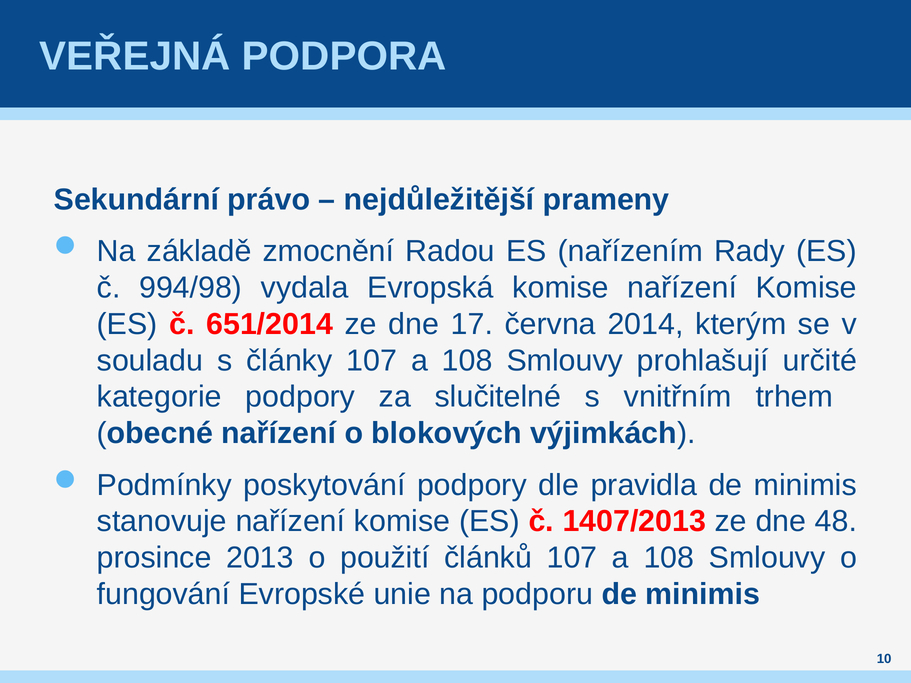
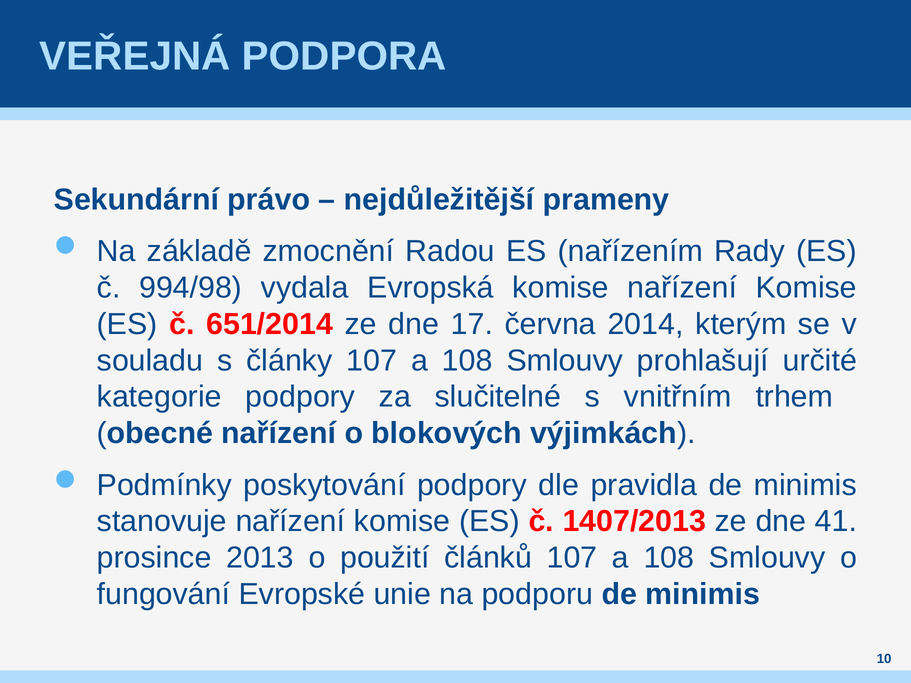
48: 48 -> 41
